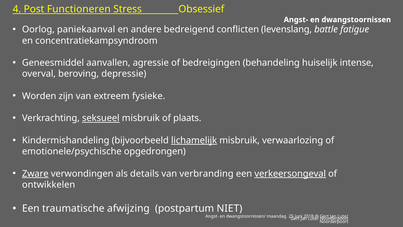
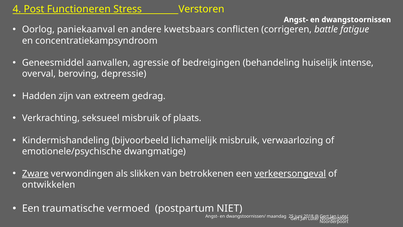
Obsessief: Obsessief -> Verstoren
bedreigend: bedreigend -> kwetsbaars
levenslang: levenslang -> corrigeren
Worden: Worden -> Hadden
fysieke: fysieke -> gedrag
seksueel underline: present -> none
lichamelijk underline: present -> none
opgedrongen: opgedrongen -> dwangmatige
details: details -> slikken
verbranding: verbranding -> betrokkenen
afwijzing: afwijzing -> vermoed
